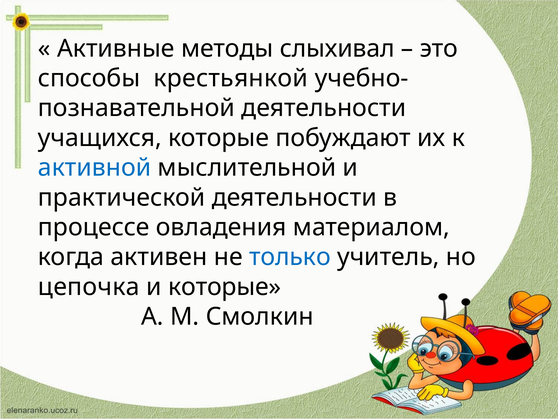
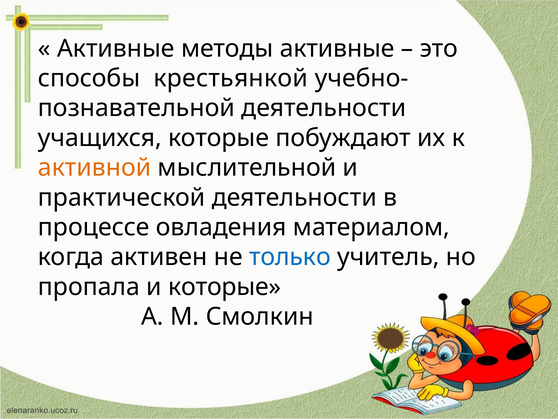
методы слыхивал: слыхивал -> активные
активной colour: blue -> orange
цепочка: цепочка -> пропала
